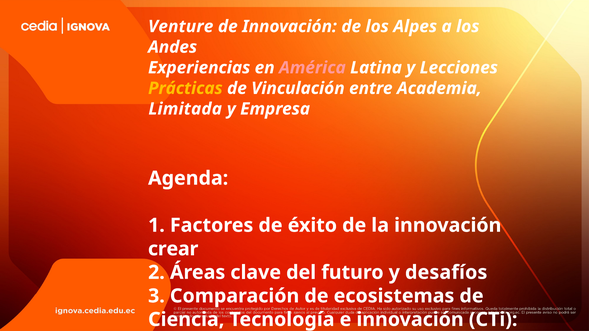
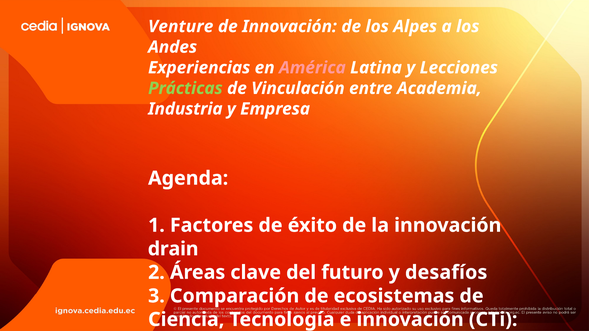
Prácticas colour: yellow -> light green
Limitada: Limitada -> Industria
crear: crear -> drain
